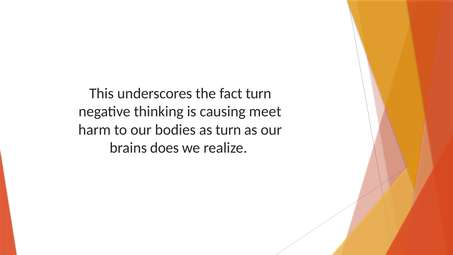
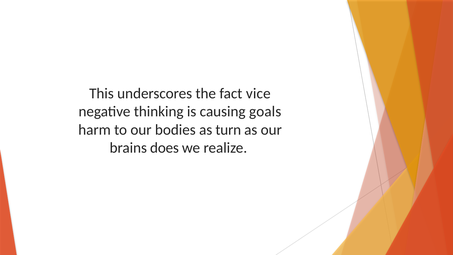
fact turn: turn -> vice
meet: meet -> goals
